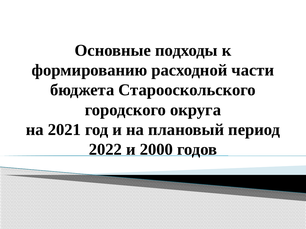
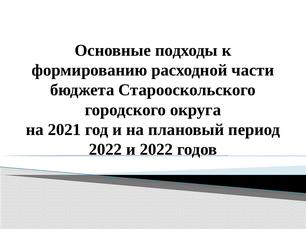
и 2000: 2000 -> 2022
